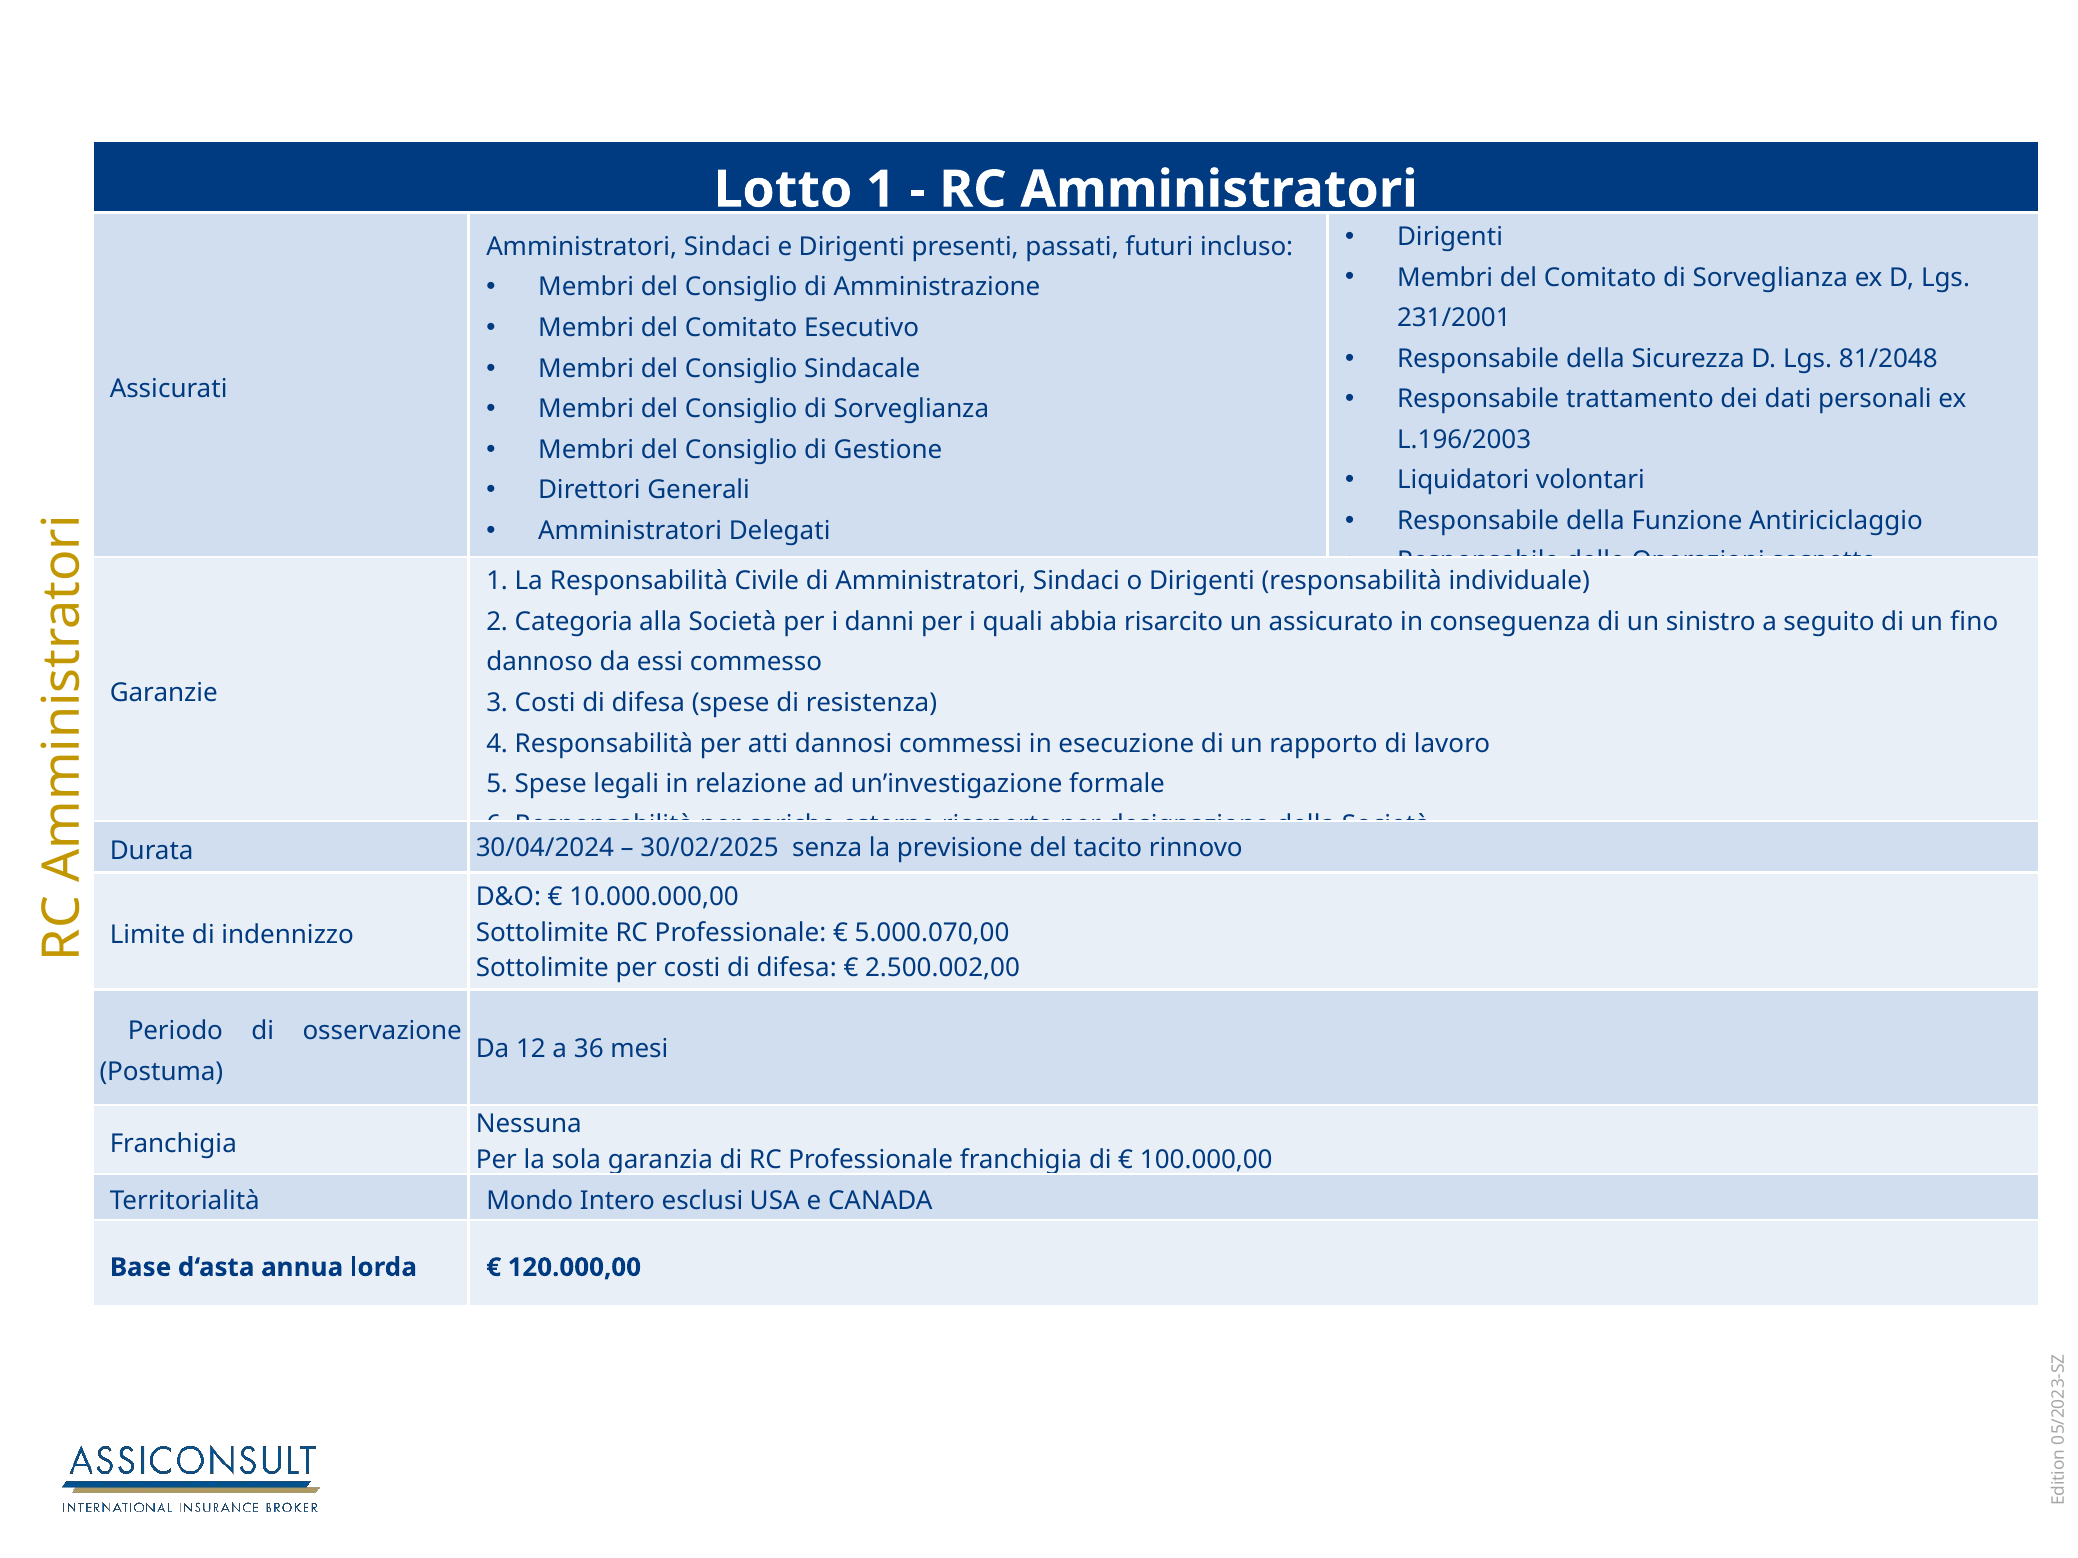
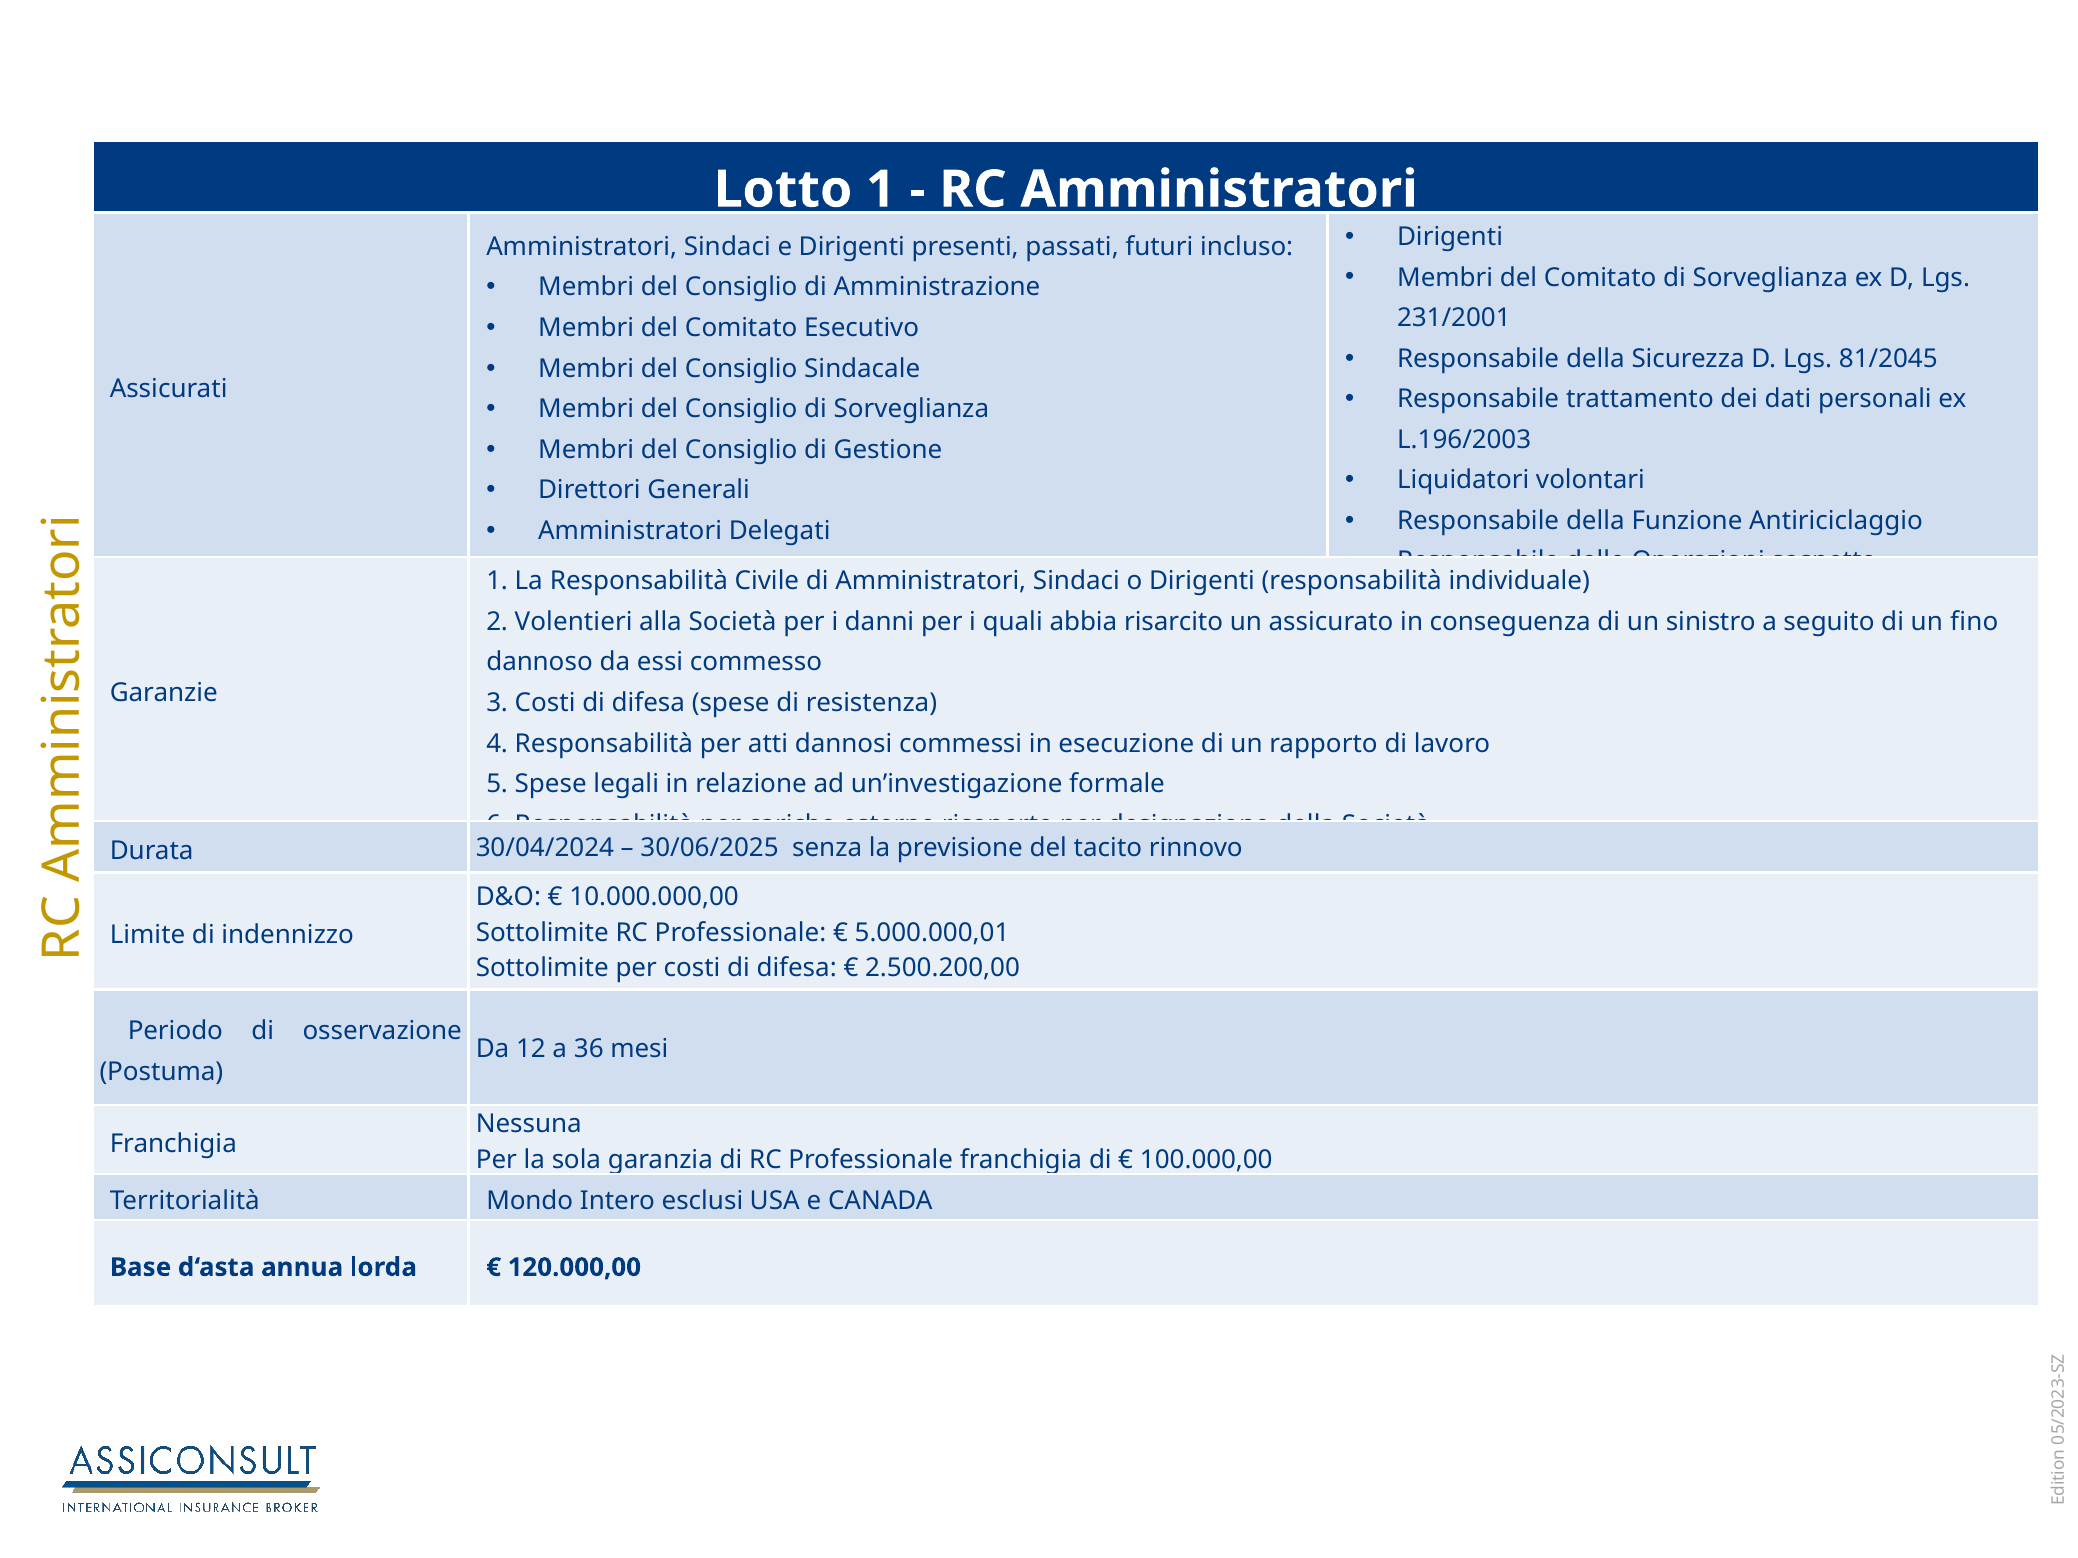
81/2048: 81/2048 -> 81/2045
Categoria: Categoria -> Volentieri
30/02/2025: 30/02/2025 -> 30/06/2025
5.000.070,00: 5.000.070,00 -> 5.000.000,01
2.500.002,00: 2.500.002,00 -> 2.500.200,00
